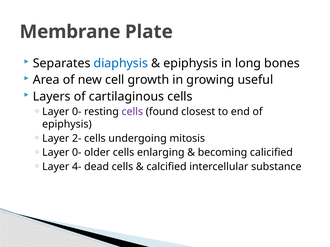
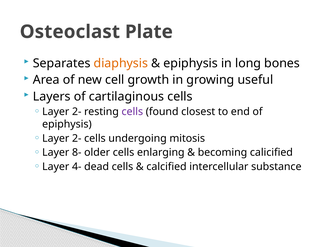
Membrane: Membrane -> Osteoclast
diaphysis colour: blue -> orange
0- at (77, 112): 0- -> 2-
0- at (77, 153): 0- -> 8-
